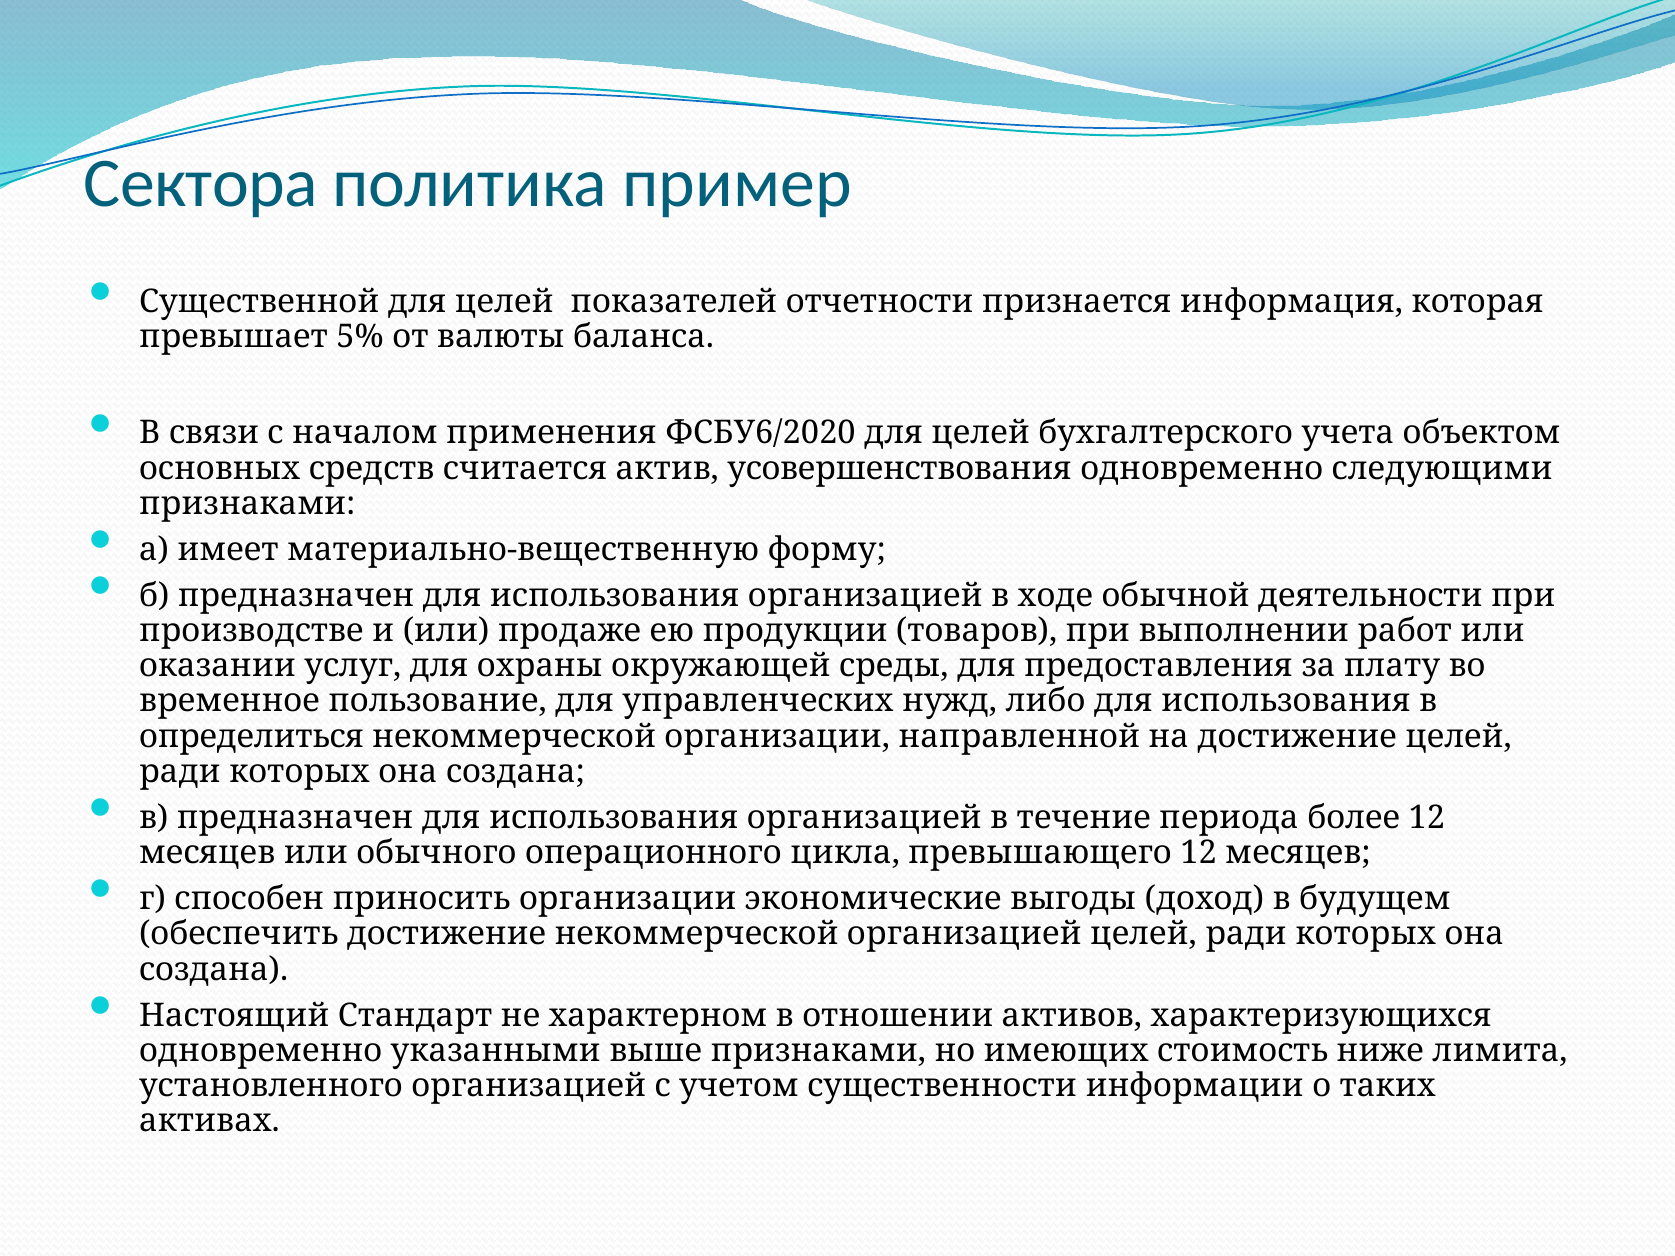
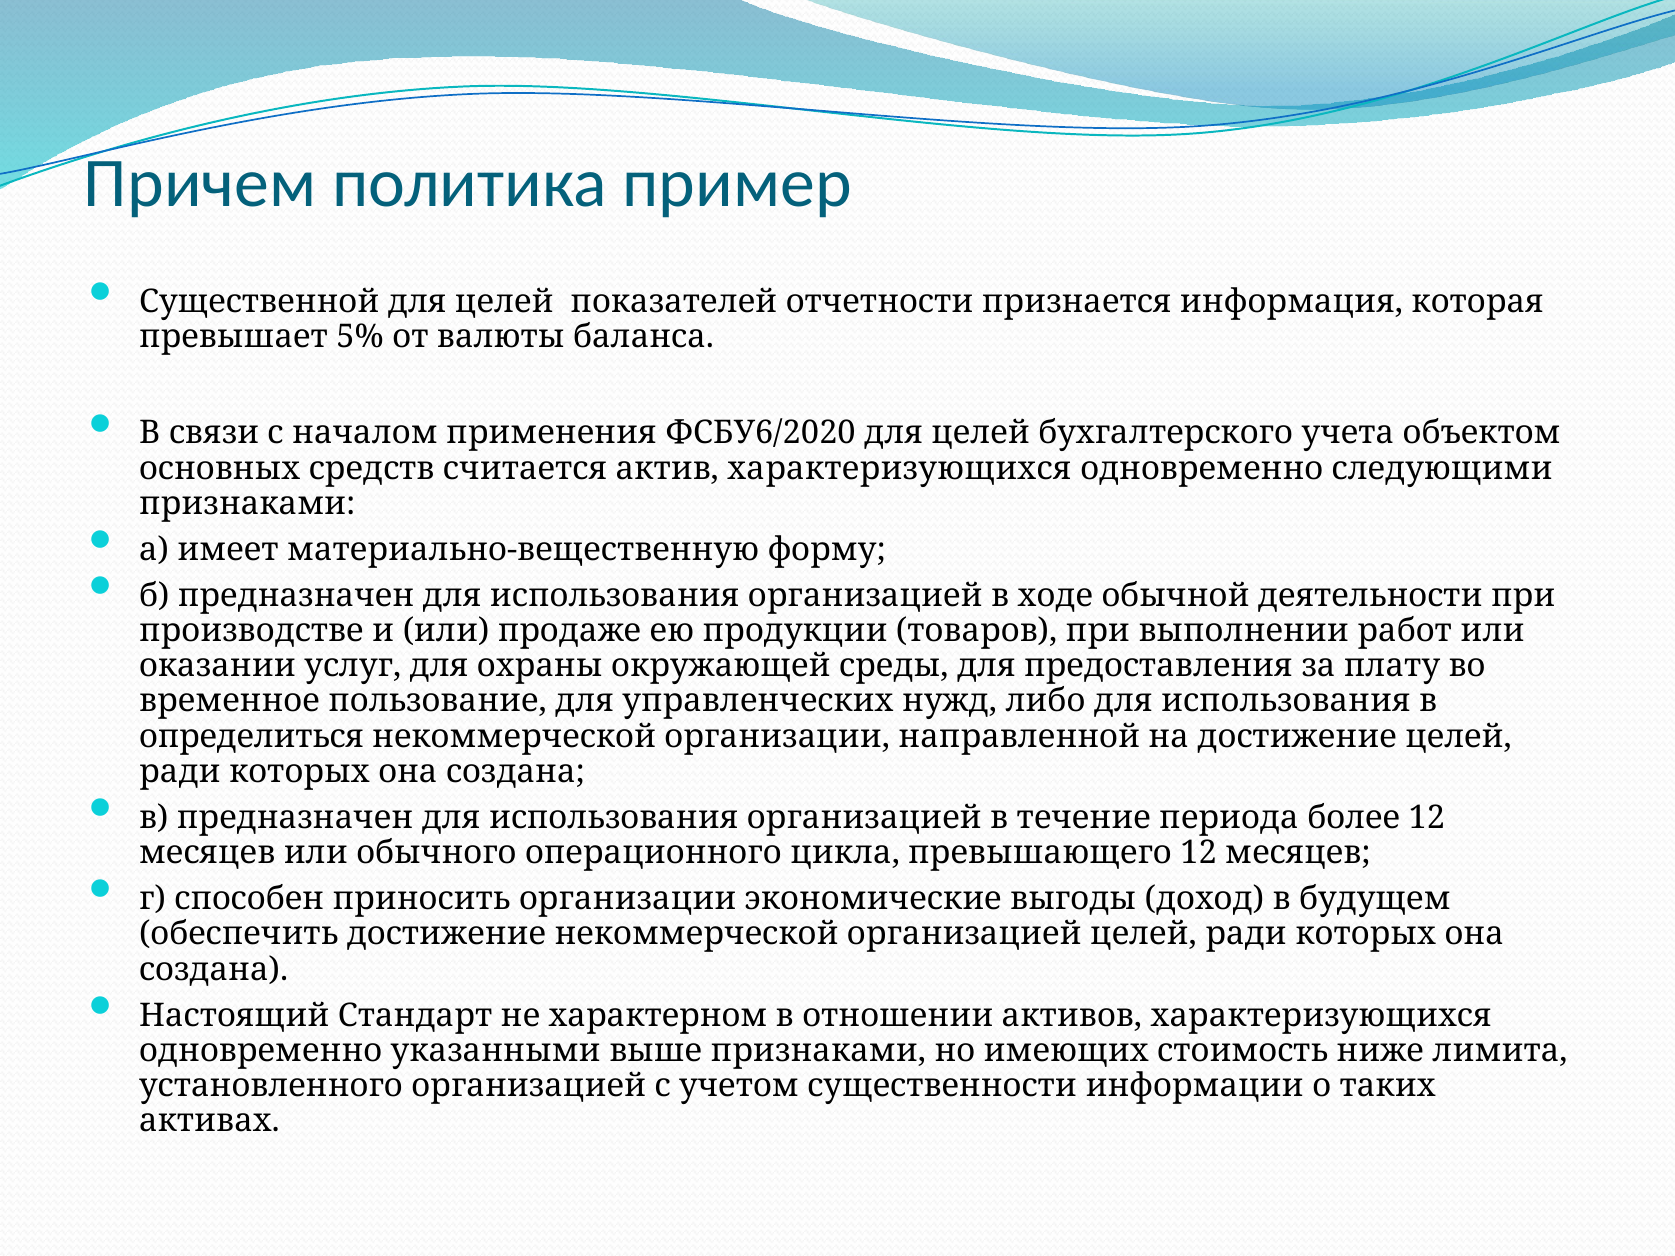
Сектора: Сектора -> Причем
актив усовершенствования: усовершенствования -> характеризующихся
